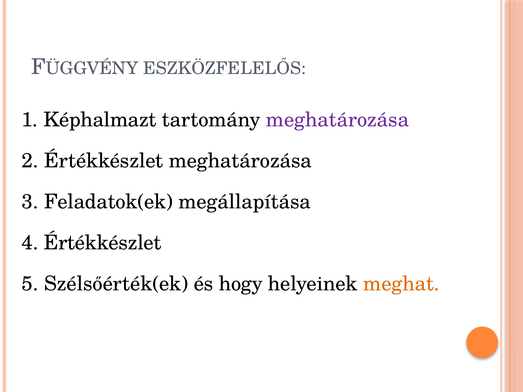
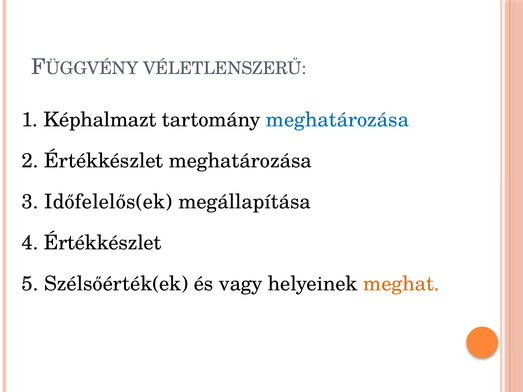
ESZKÖZFELELŐS: ESZKÖZFELELŐS -> VÉLETLENSZERŰ
meghatározása at (337, 120) colour: purple -> blue
Feladatok(ek: Feladatok(ek -> Időfelelős(ek
hogy: hogy -> vagy
